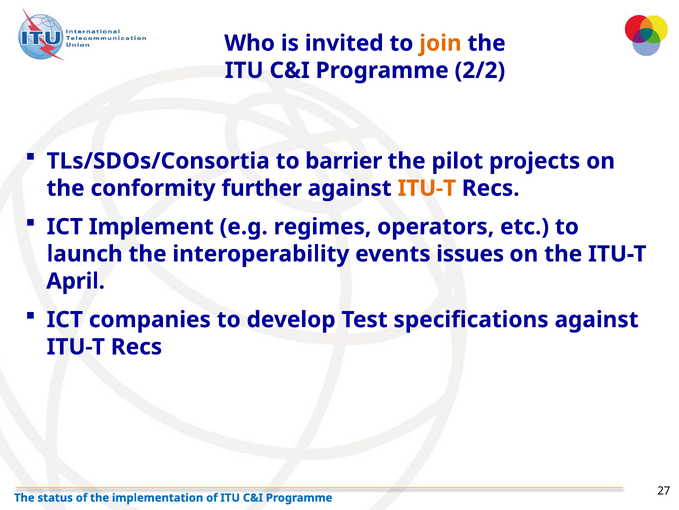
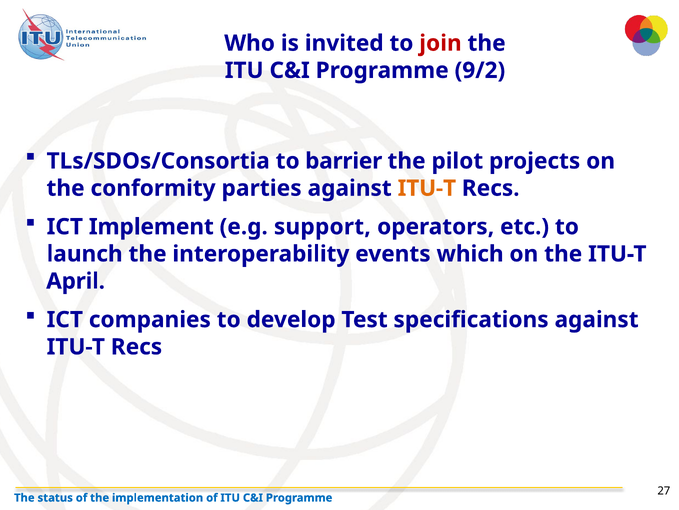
join colour: orange -> red
2/2: 2/2 -> 9/2
further: further -> parties
regimes: regimes -> support
issues: issues -> which
